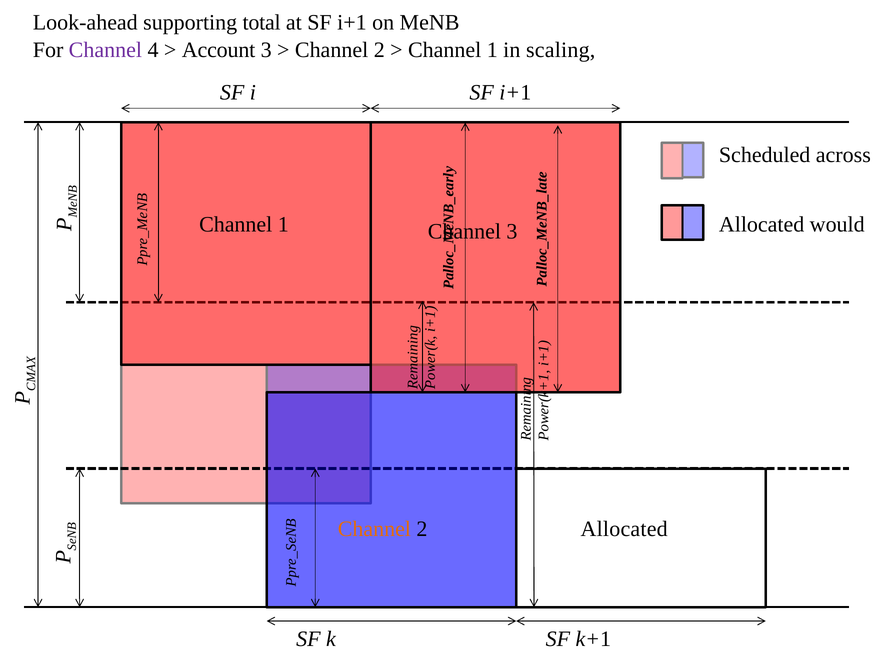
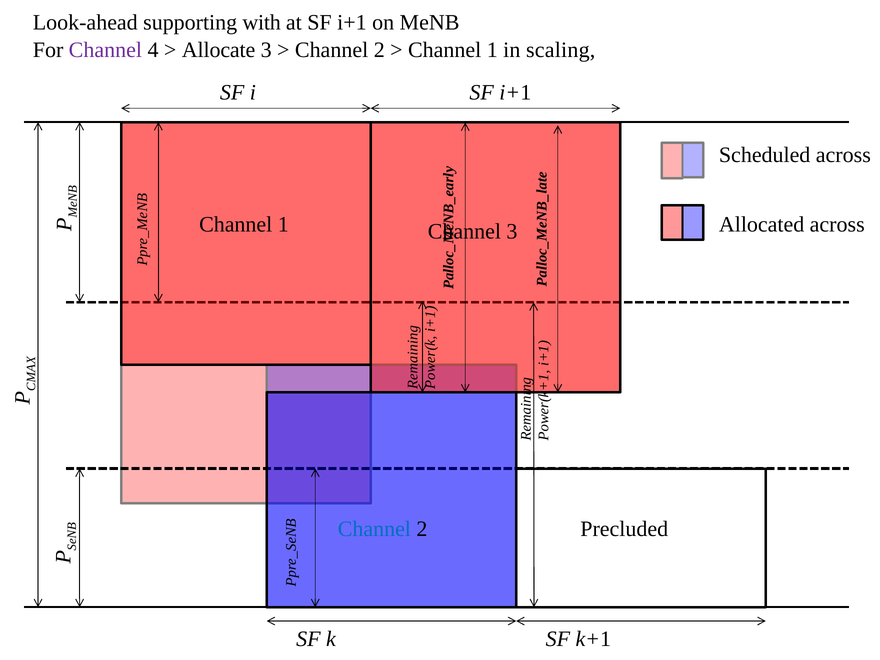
total: total -> with
Account: Account -> Allocate
Allocated would: would -> across
Channel at (374, 529) colour: orange -> blue
Allocated at (624, 529): Allocated -> Precluded
